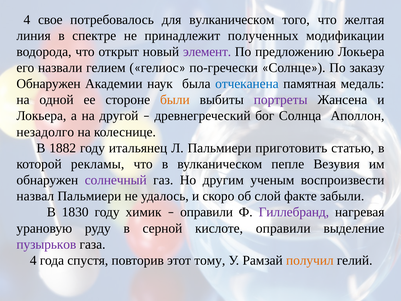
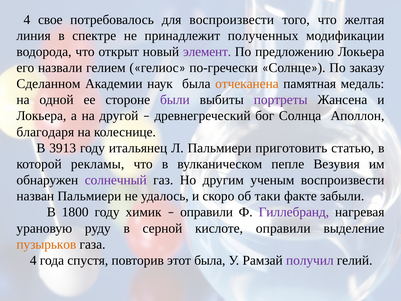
для вулканическом: вулканическом -> воспроизвести
Обнаружен at (49, 84): Обнаружен -> Сделанном
отчеканена colour: blue -> orange
были colour: orange -> purple
незадолго: незадолго -> благодаря
1882: 1882 -> 3913
назвал: назвал -> назван
слой: слой -> таки
1830: 1830 -> 1800
пузырьков colour: purple -> orange
этот тому: тому -> была
получил colour: orange -> purple
